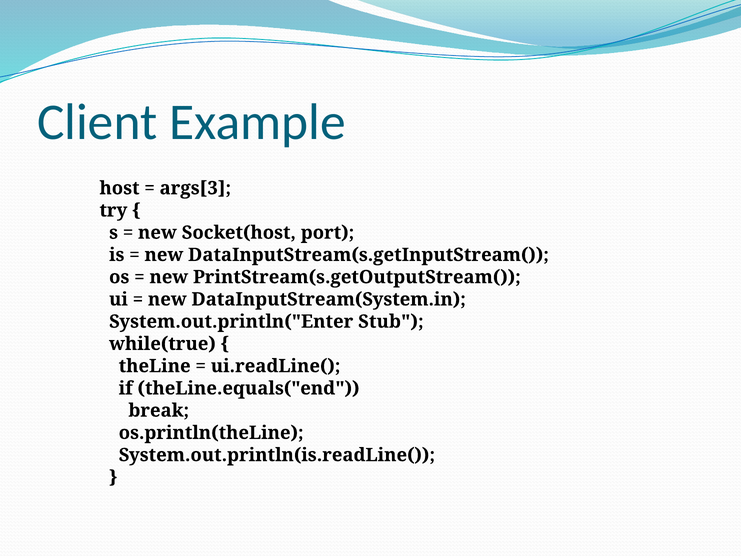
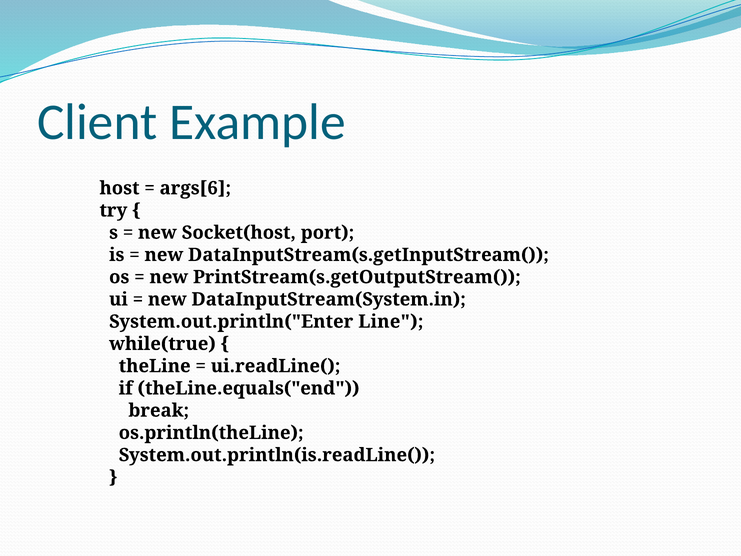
args[3: args[3 -> args[6
Stub: Stub -> Line
